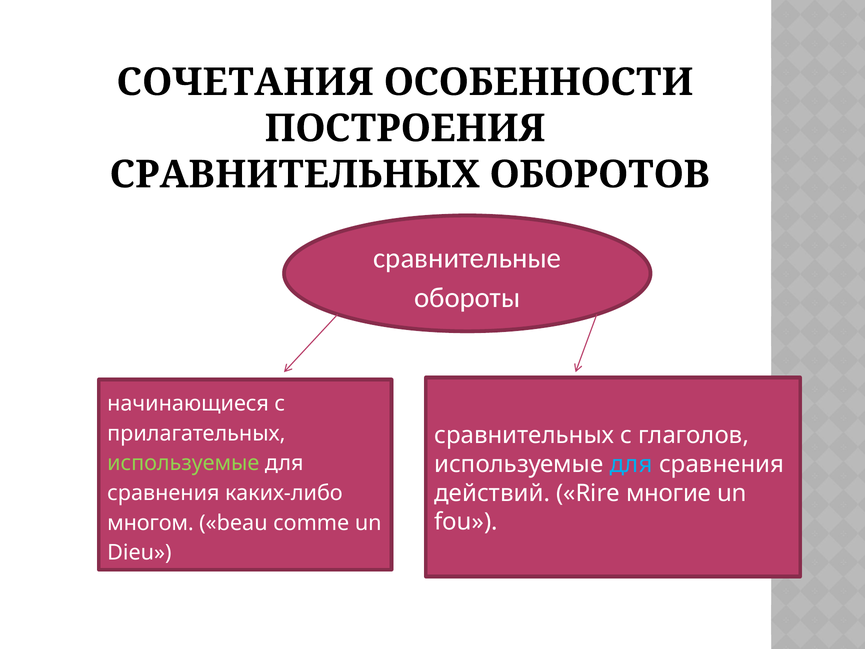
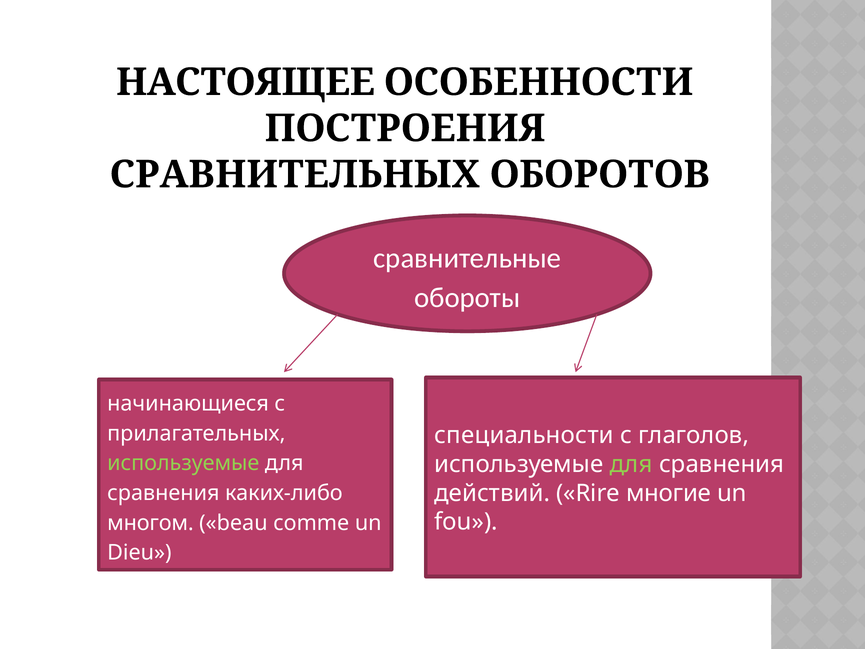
СОЧЕТАНИЯ: СОЧЕТАНИЯ -> НАСТОЯЩЕЕ
сравнительных at (524, 435): сравнительных -> специальности
для at (631, 464) colour: light blue -> light green
